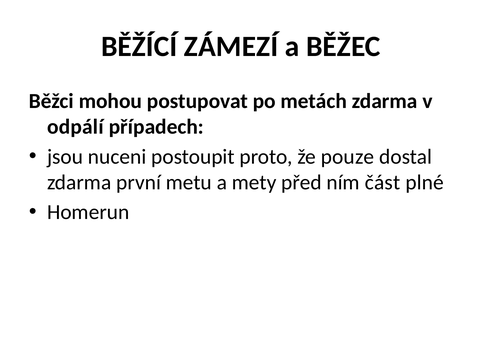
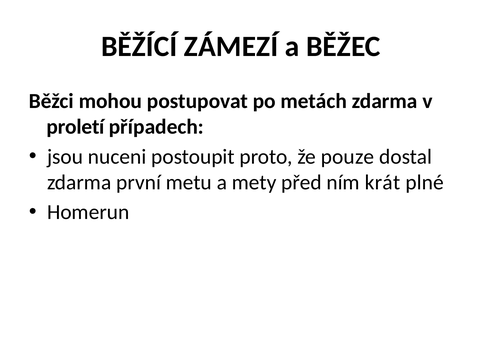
odpálí: odpálí -> proletí
část: část -> krát
